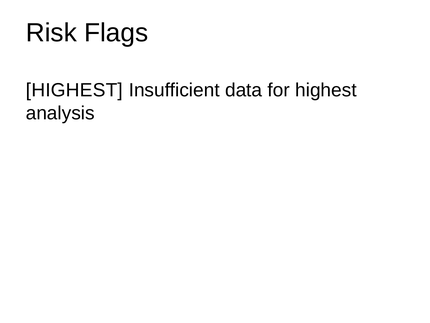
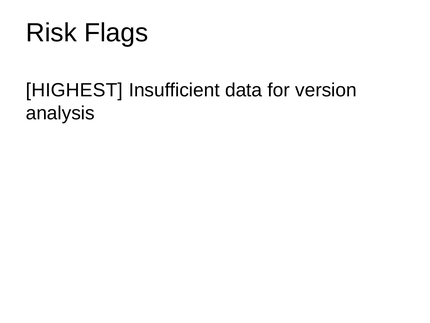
for highest: highest -> version
